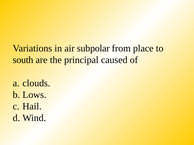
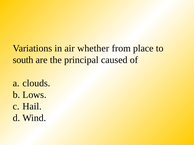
subpolar: subpolar -> whether
